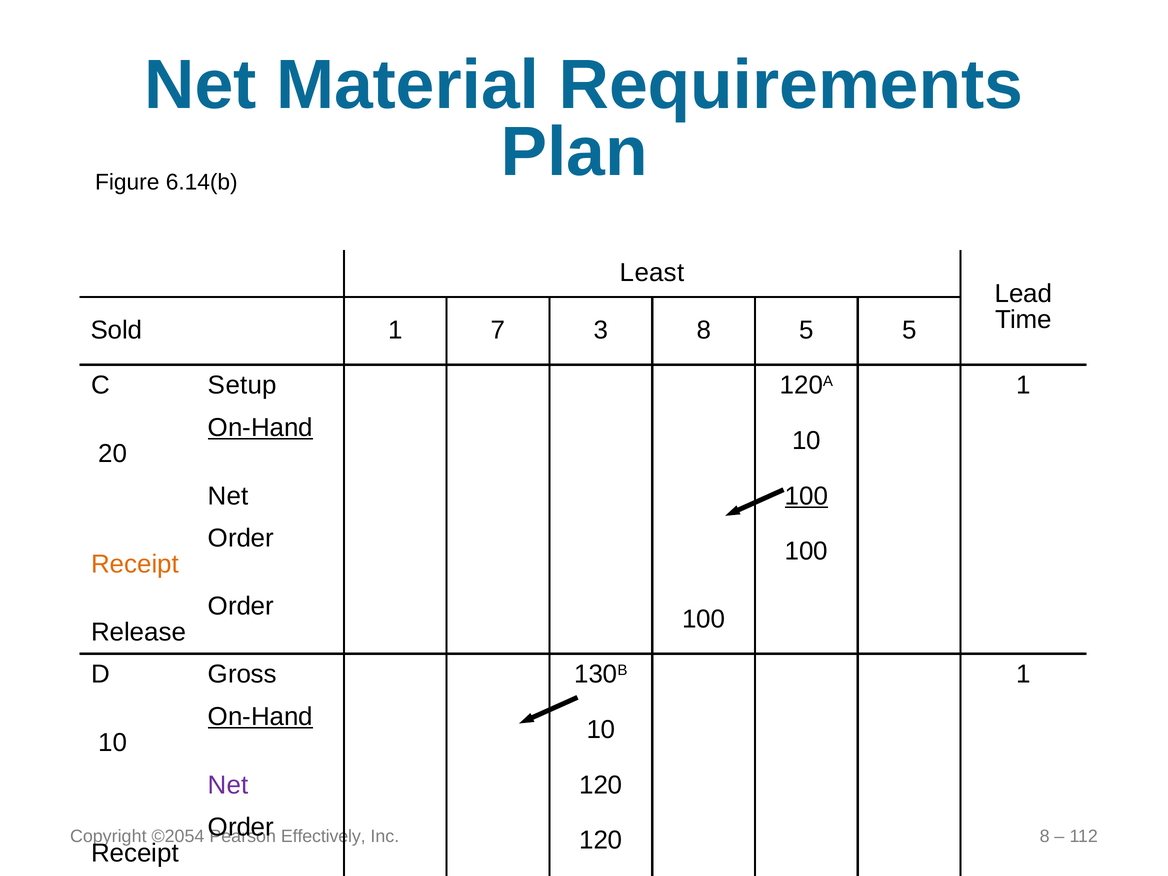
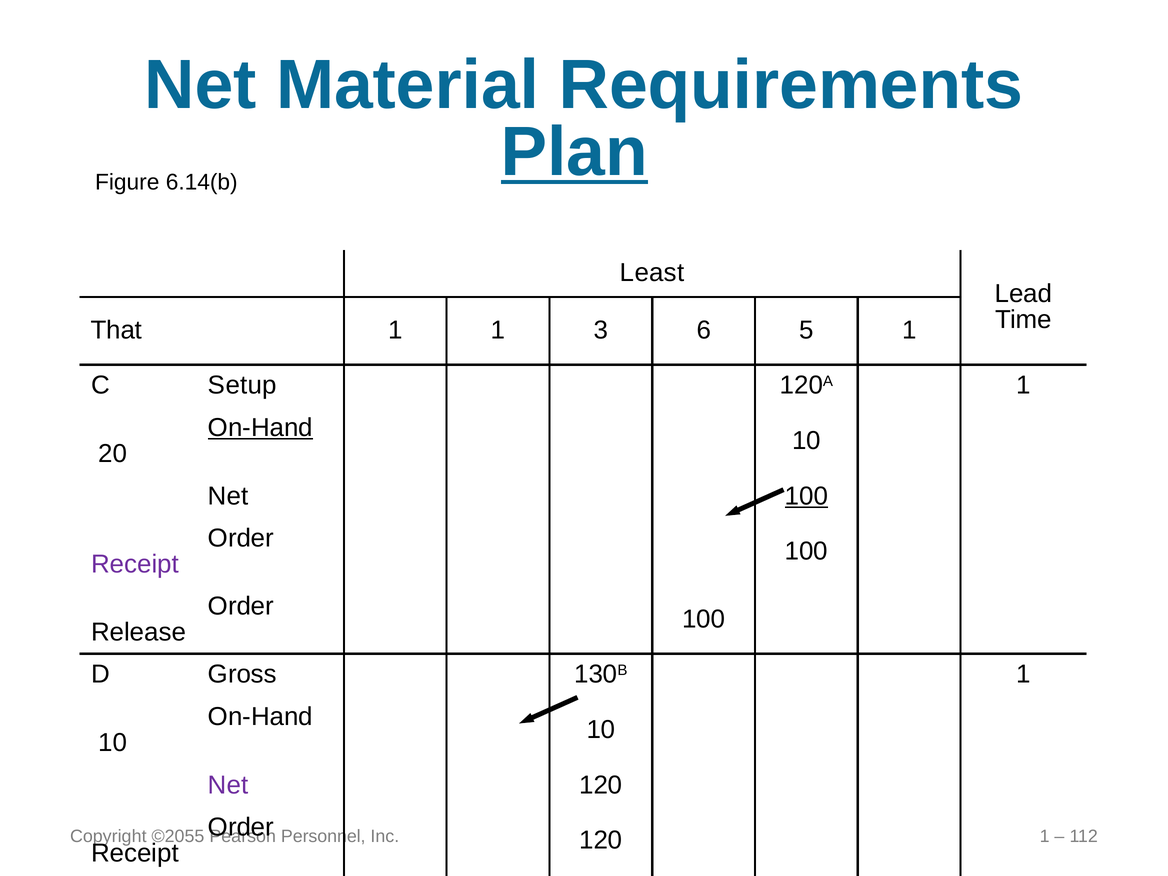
Plan underline: none -> present
Sold: Sold -> That
1 7: 7 -> 1
3 8: 8 -> 6
5 5: 5 -> 1
Receipt at (135, 564) colour: orange -> purple
On-Hand at (260, 717) underline: present -> none
©2054: ©2054 -> ©2055
Effectively: Effectively -> Personnel
Inc 8: 8 -> 1
